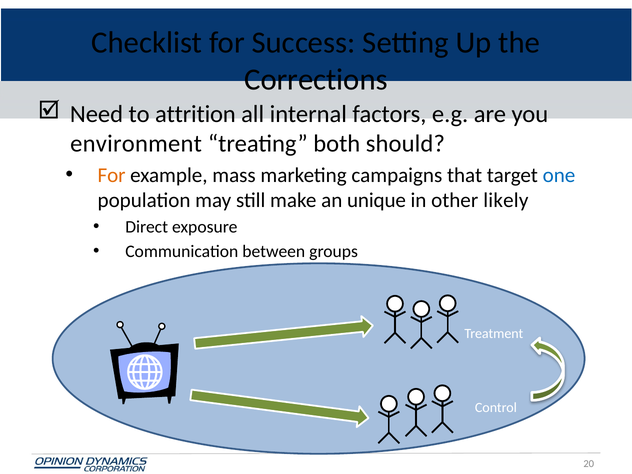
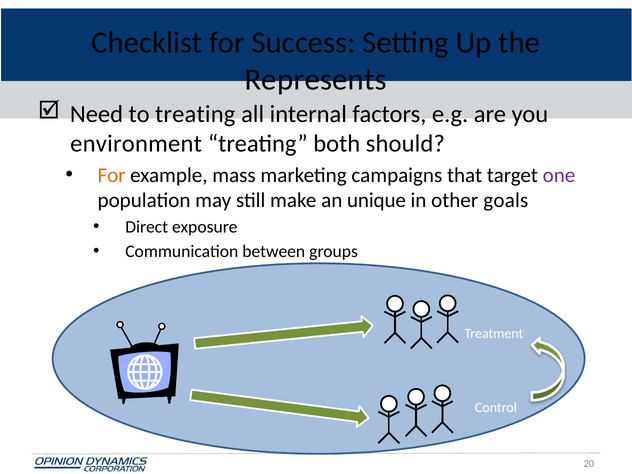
Corrections: Corrections -> Represents
to attrition: attrition -> treating
one colour: blue -> purple
likely: likely -> goals
